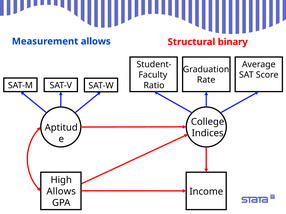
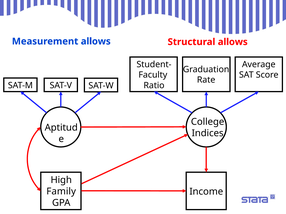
Structural binary: binary -> allows
Allows at (61, 192): Allows -> Family
